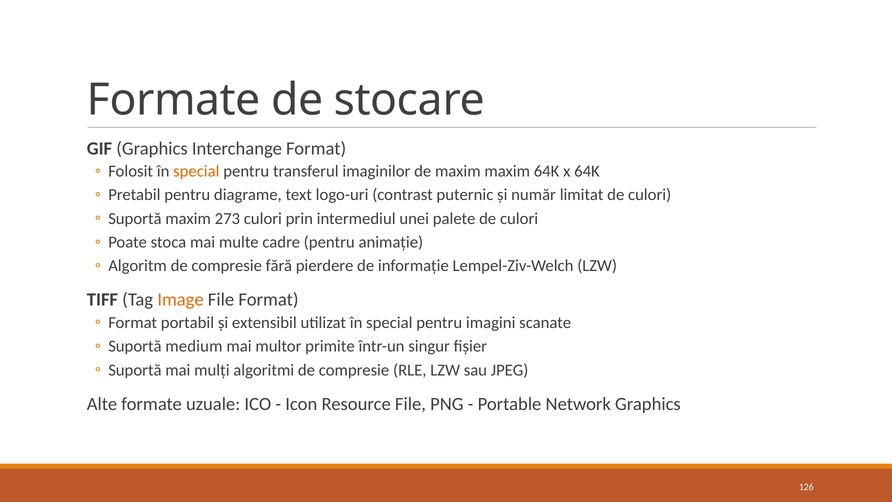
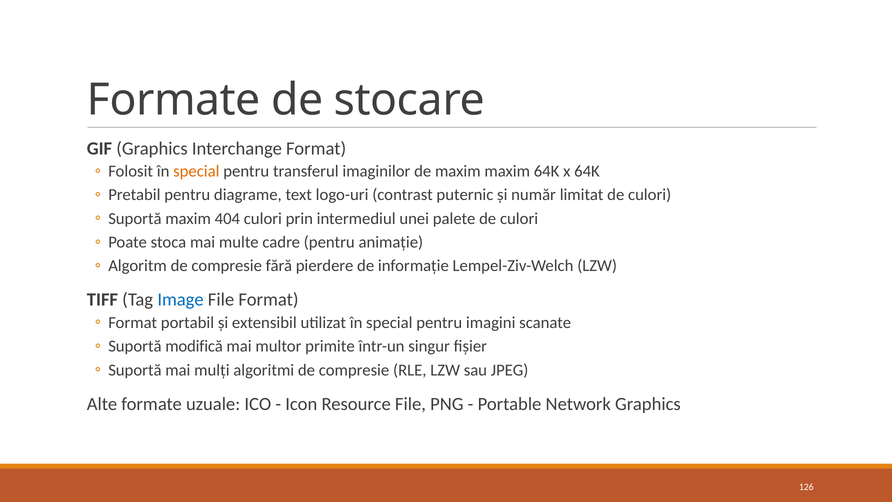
273: 273 -> 404
Image colour: orange -> blue
medium: medium -> modifică
